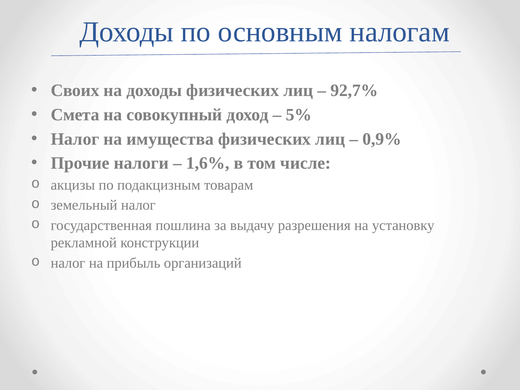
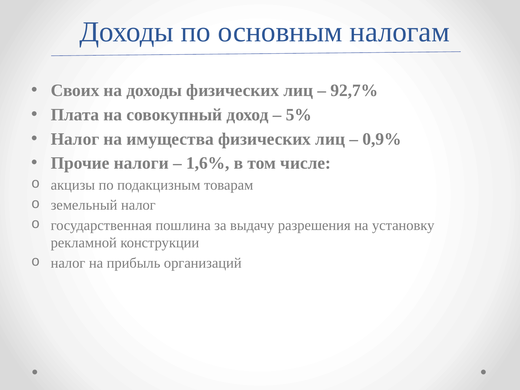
Смета: Смета -> Плата
